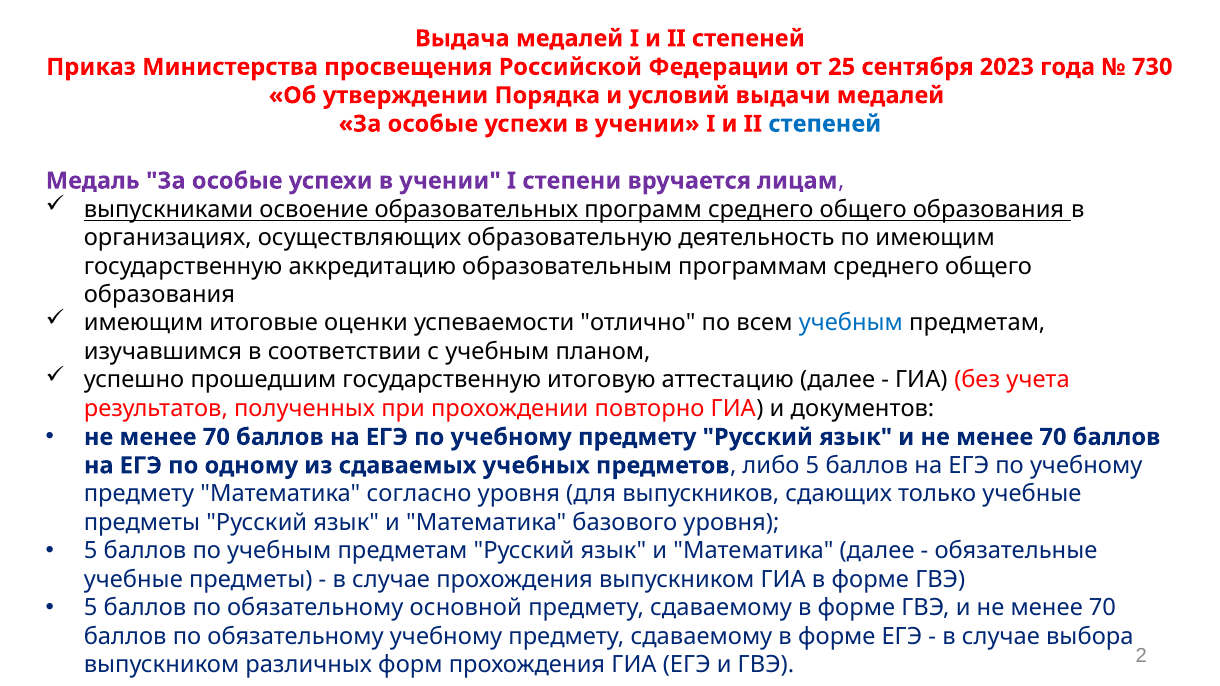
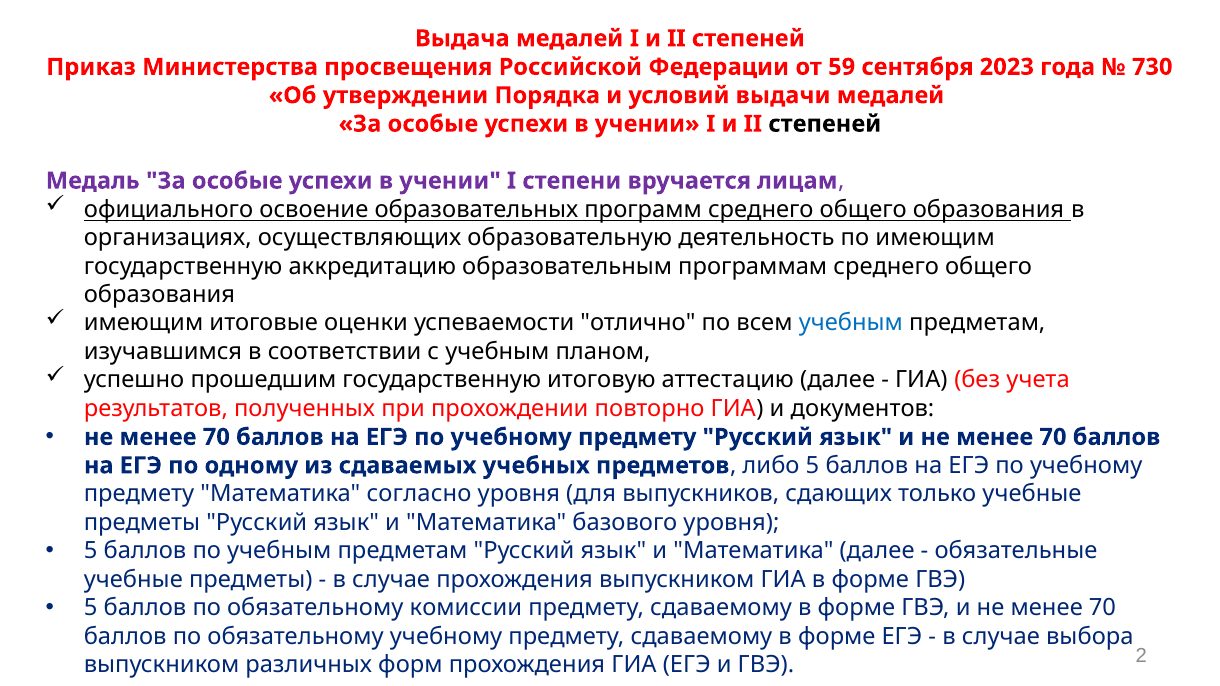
25: 25 -> 59
степеней at (825, 124) colour: blue -> black
выпускниками: выпускниками -> официального
основной: основной -> комиссии
